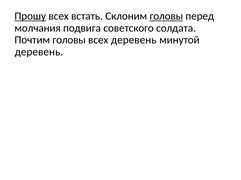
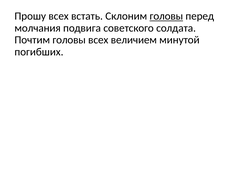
Прошу underline: present -> none
всех деревень: деревень -> величием
деревень at (39, 52): деревень -> погибших
